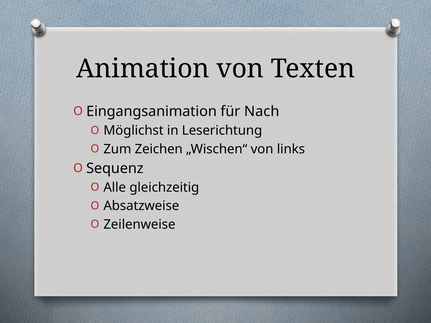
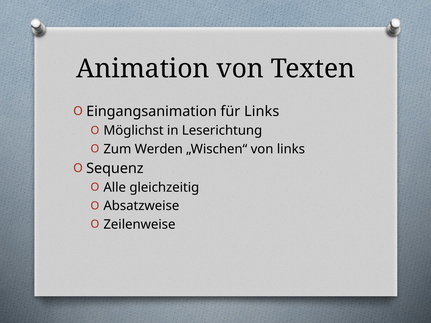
für Nach: Nach -> Links
Zeichen: Zeichen -> Werden
